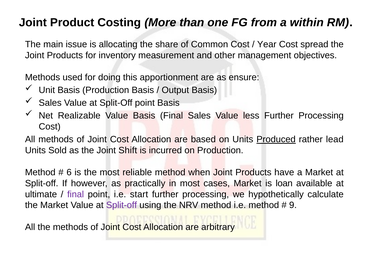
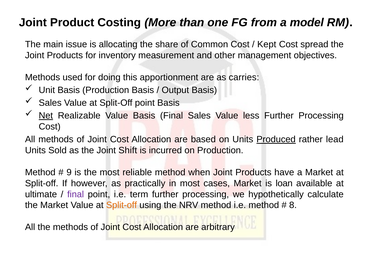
within: within -> model
Year: Year -> Kept
ensure: ensure -> carries
Net underline: none -> present
6: 6 -> 9
start: start -> term
Split-off at (122, 206) colour: purple -> orange
9: 9 -> 8
